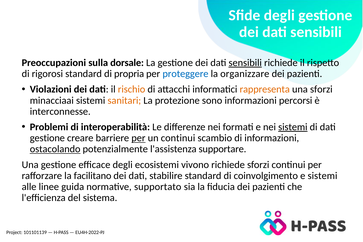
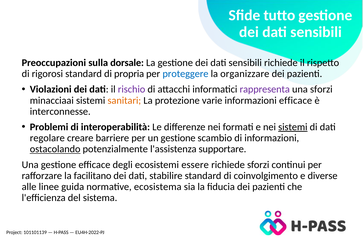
Sfide degli: degli -> tutto
sensibili at (245, 63) underline: present -> none
rischio colour: orange -> purple
rappresenta colour: orange -> purple
sono: sono -> varie
informazioni percorsi: percorsi -> efficace
gestione at (47, 138): gestione -> regolare
per at (138, 138) underline: present -> none
un continui: continui -> gestione
vivono: vivono -> essere
e sistemi: sistemi -> diverse
supportato: supportato -> ecosistema
